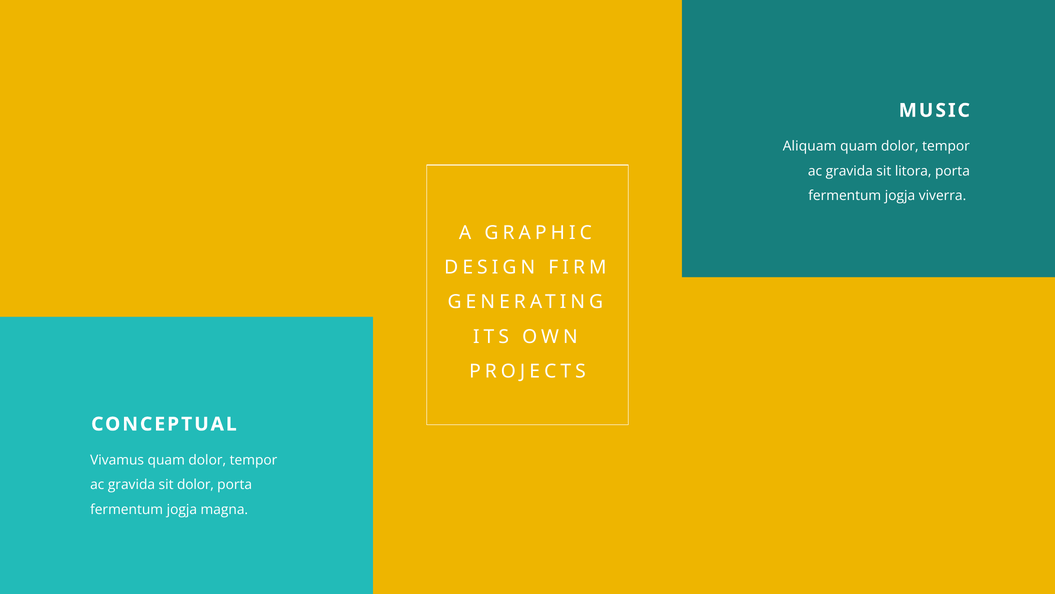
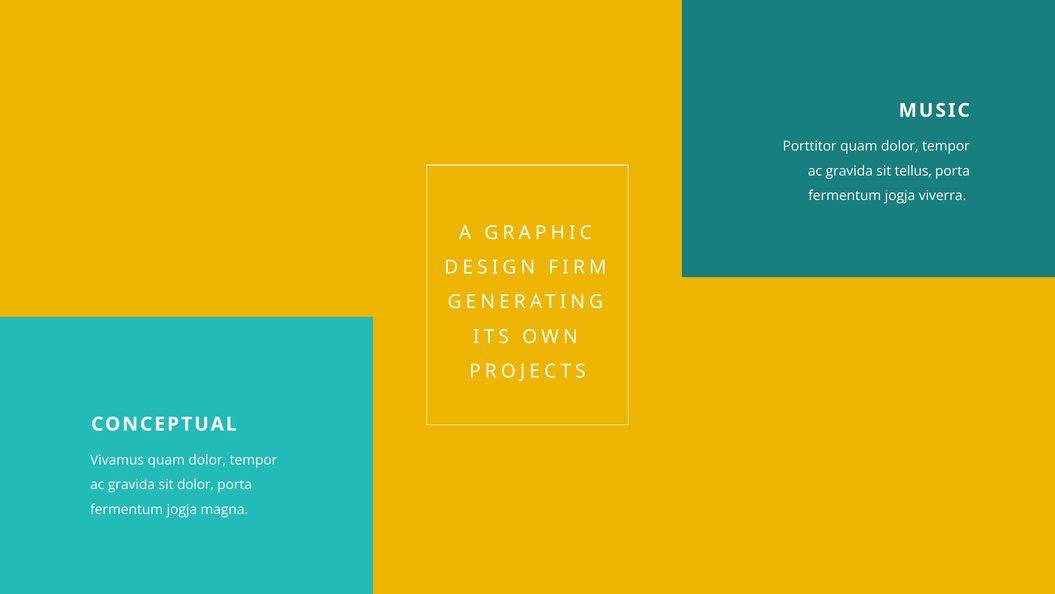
Aliquam: Aliquam -> Porttitor
litora: litora -> tellus
